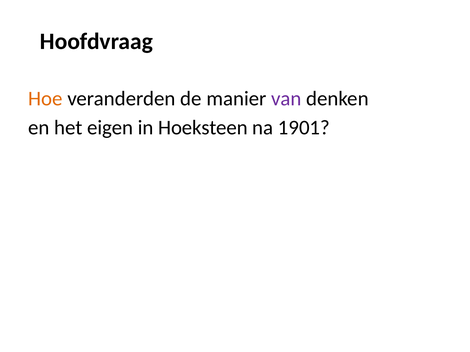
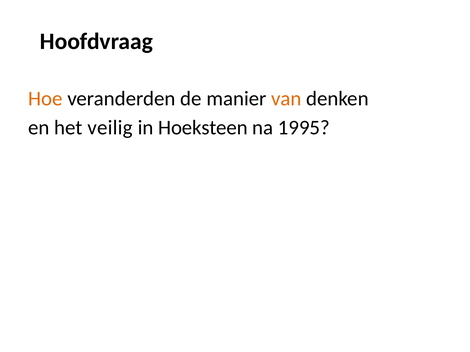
van colour: purple -> orange
eigen: eigen -> veilig
1901: 1901 -> 1995
